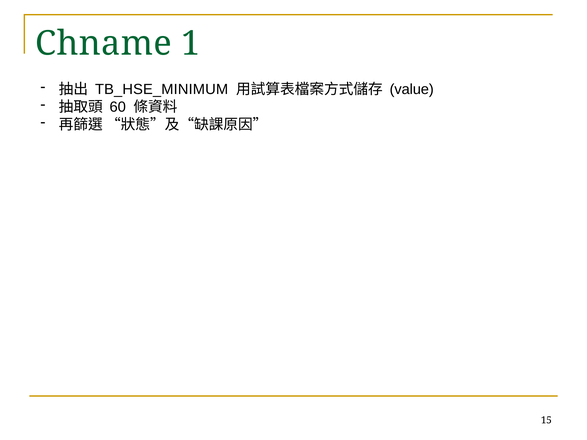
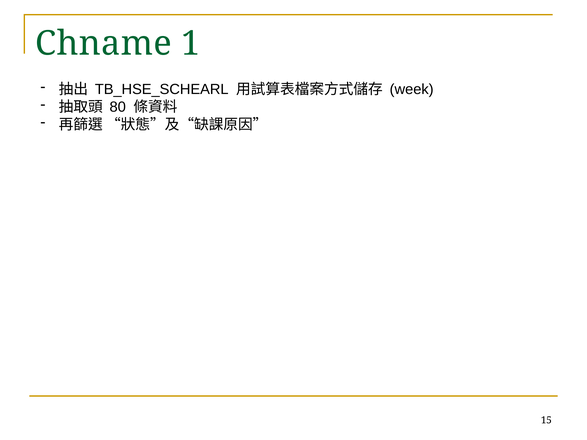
TB_HSE_MINIMUM: TB_HSE_MINIMUM -> TB_HSE_SCHEARL
value: value -> week
60: 60 -> 80
